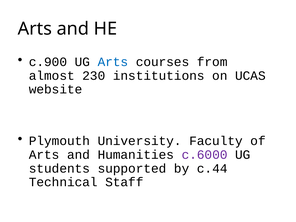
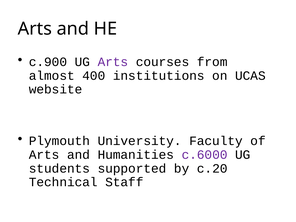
Arts at (113, 62) colour: blue -> purple
230: 230 -> 400
c.44: c.44 -> c.20
